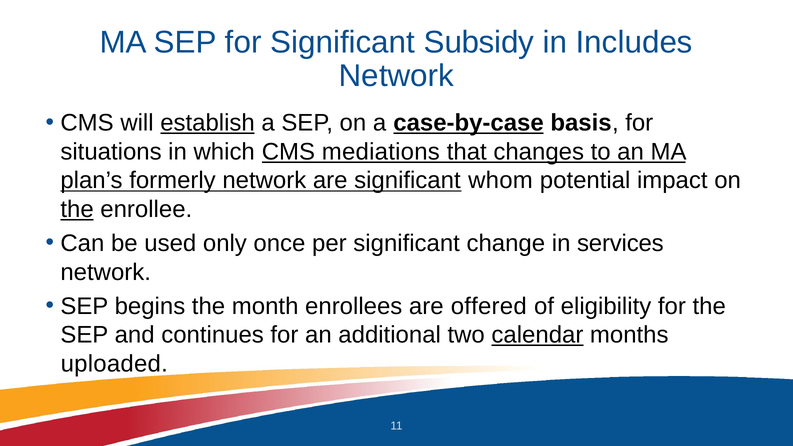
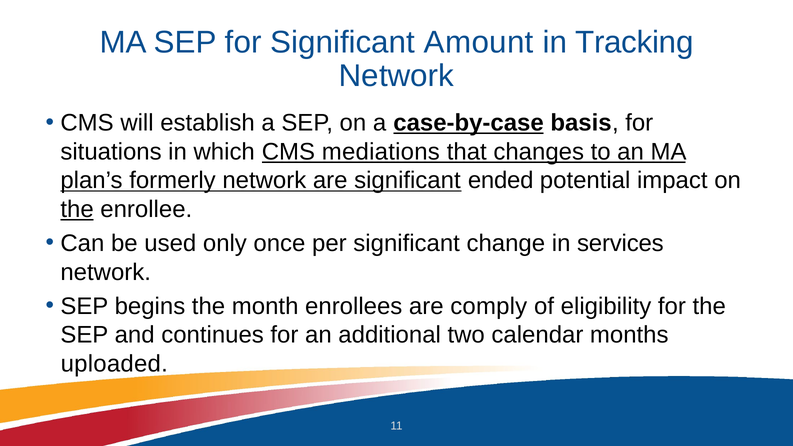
Subsidy: Subsidy -> Amount
Includes: Includes -> Tracking
establish underline: present -> none
whom: whom -> ended
offered: offered -> comply
calendar underline: present -> none
